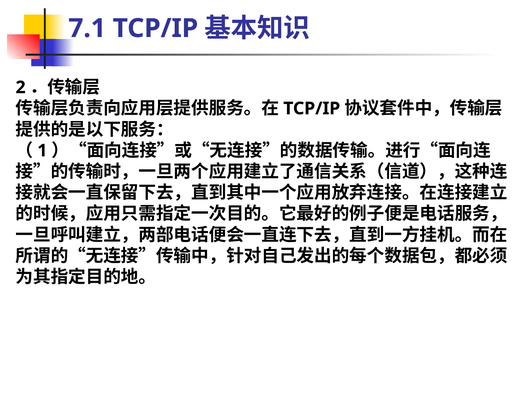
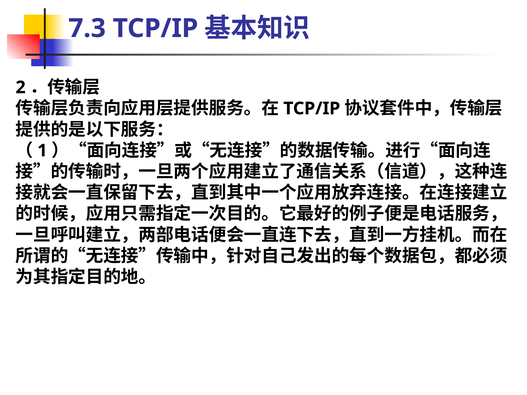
7.1: 7.1 -> 7.3
